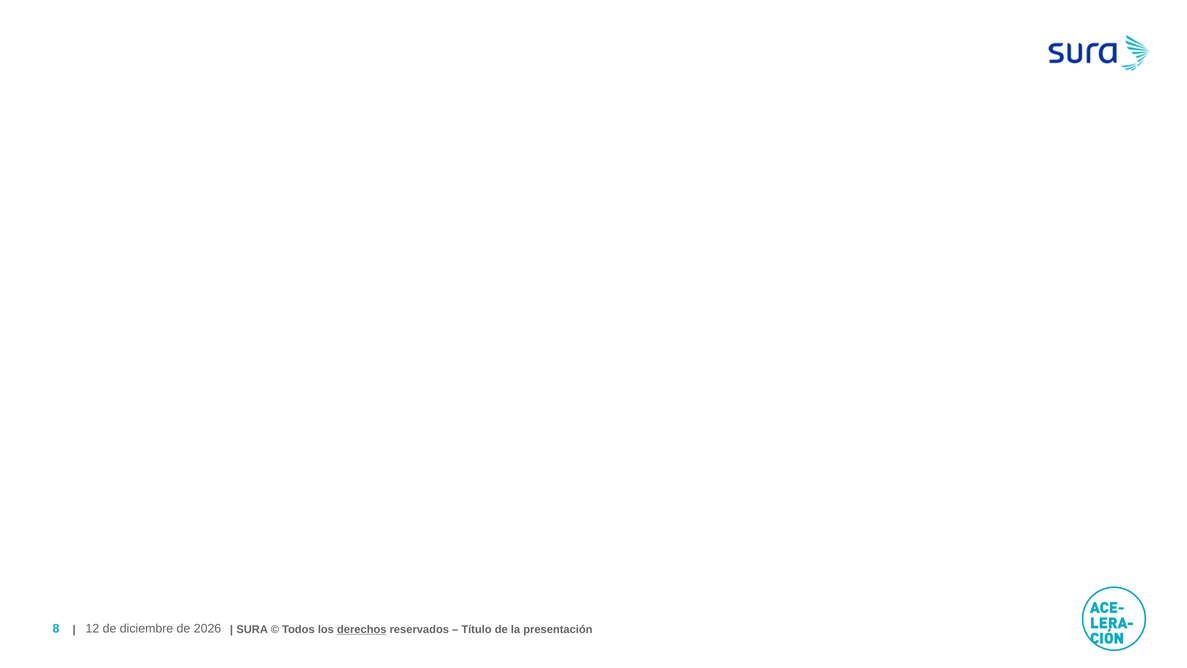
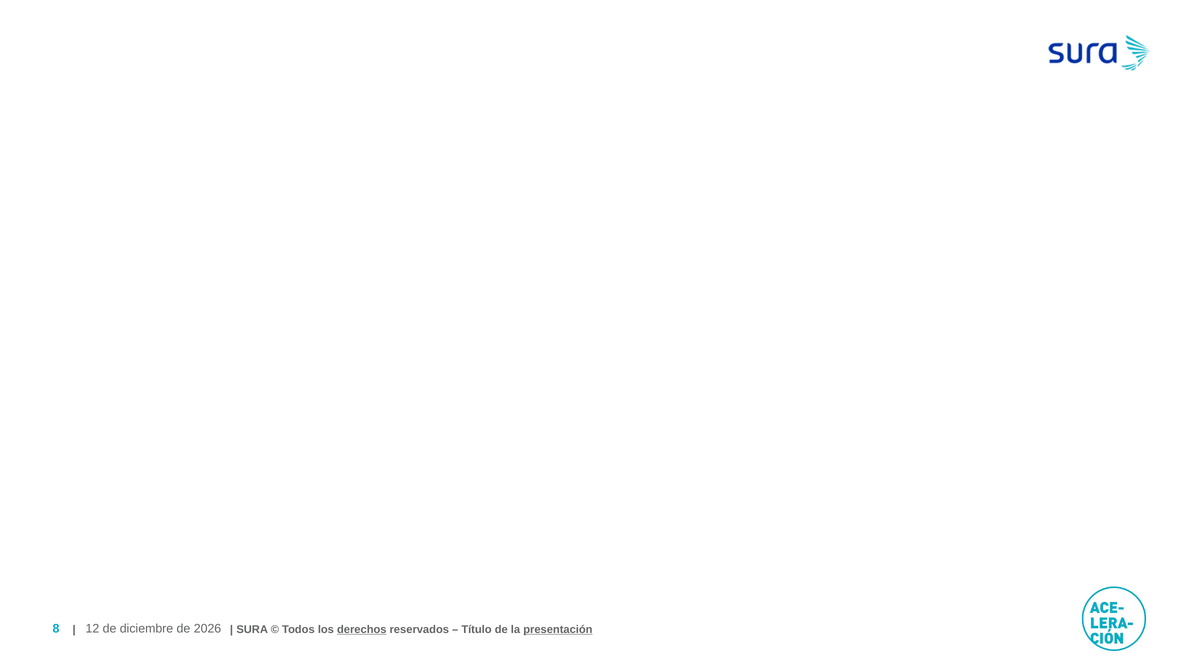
presentación underline: none -> present
